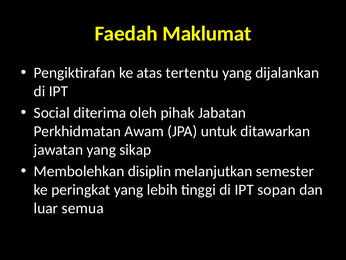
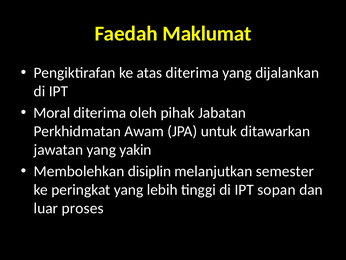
atas tertentu: tertentu -> diterima
Social: Social -> Moral
sikap: sikap -> yakin
semua: semua -> proses
